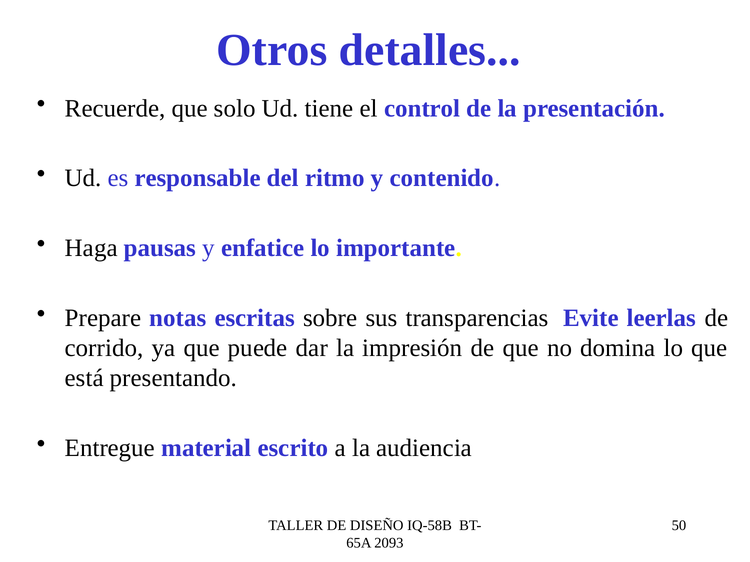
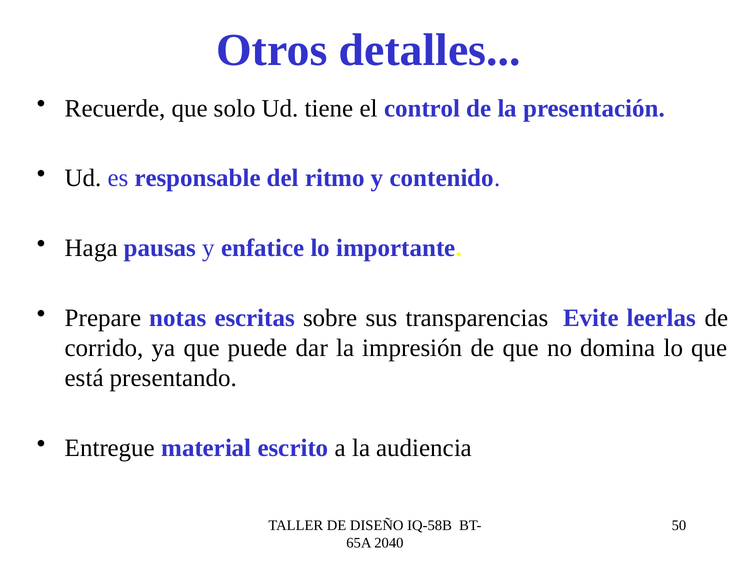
2093: 2093 -> 2040
